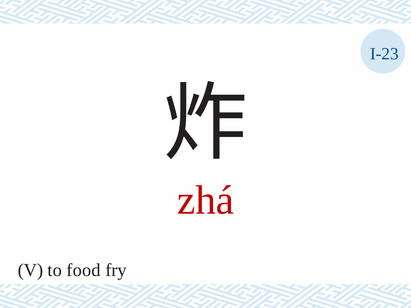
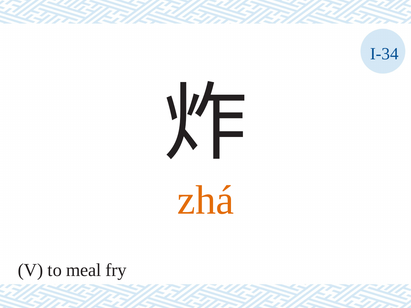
I-23: I-23 -> I-34
zhá colour: red -> orange
food: food -> meal
